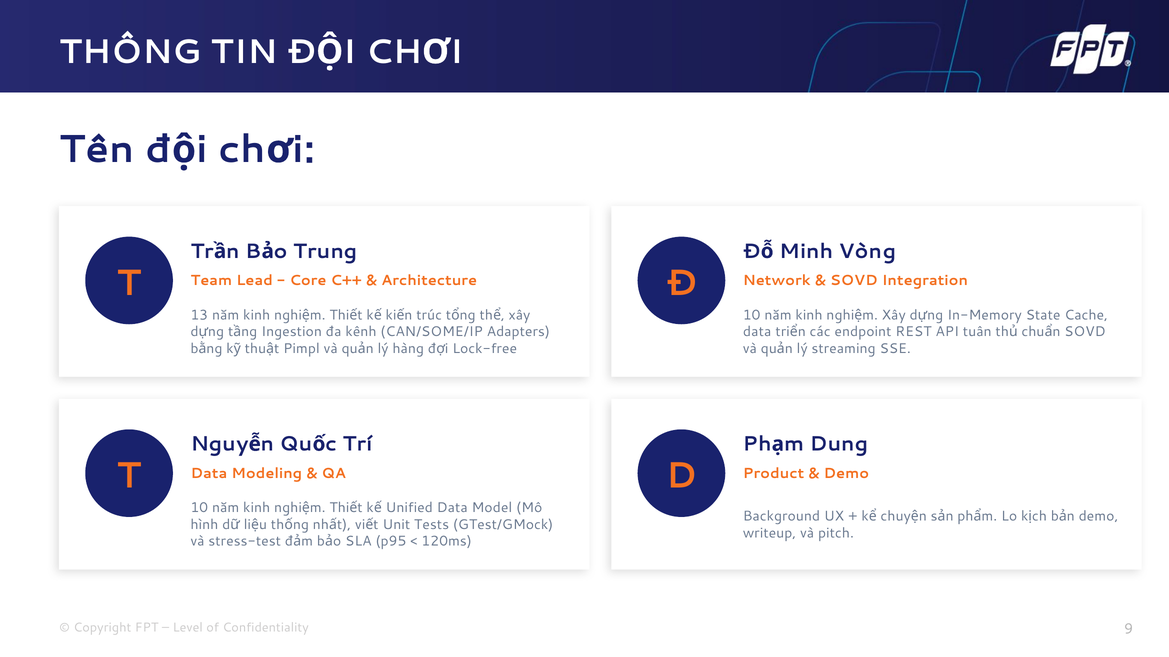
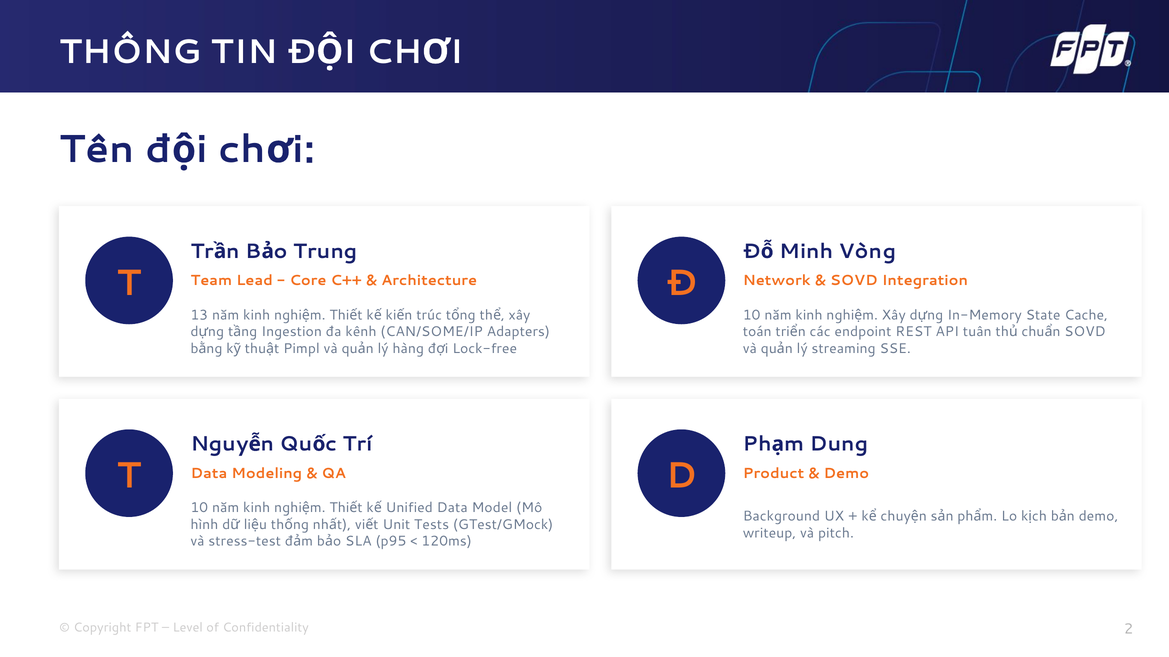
data at (757, 332): data -> toán
9: 9 -> 2
